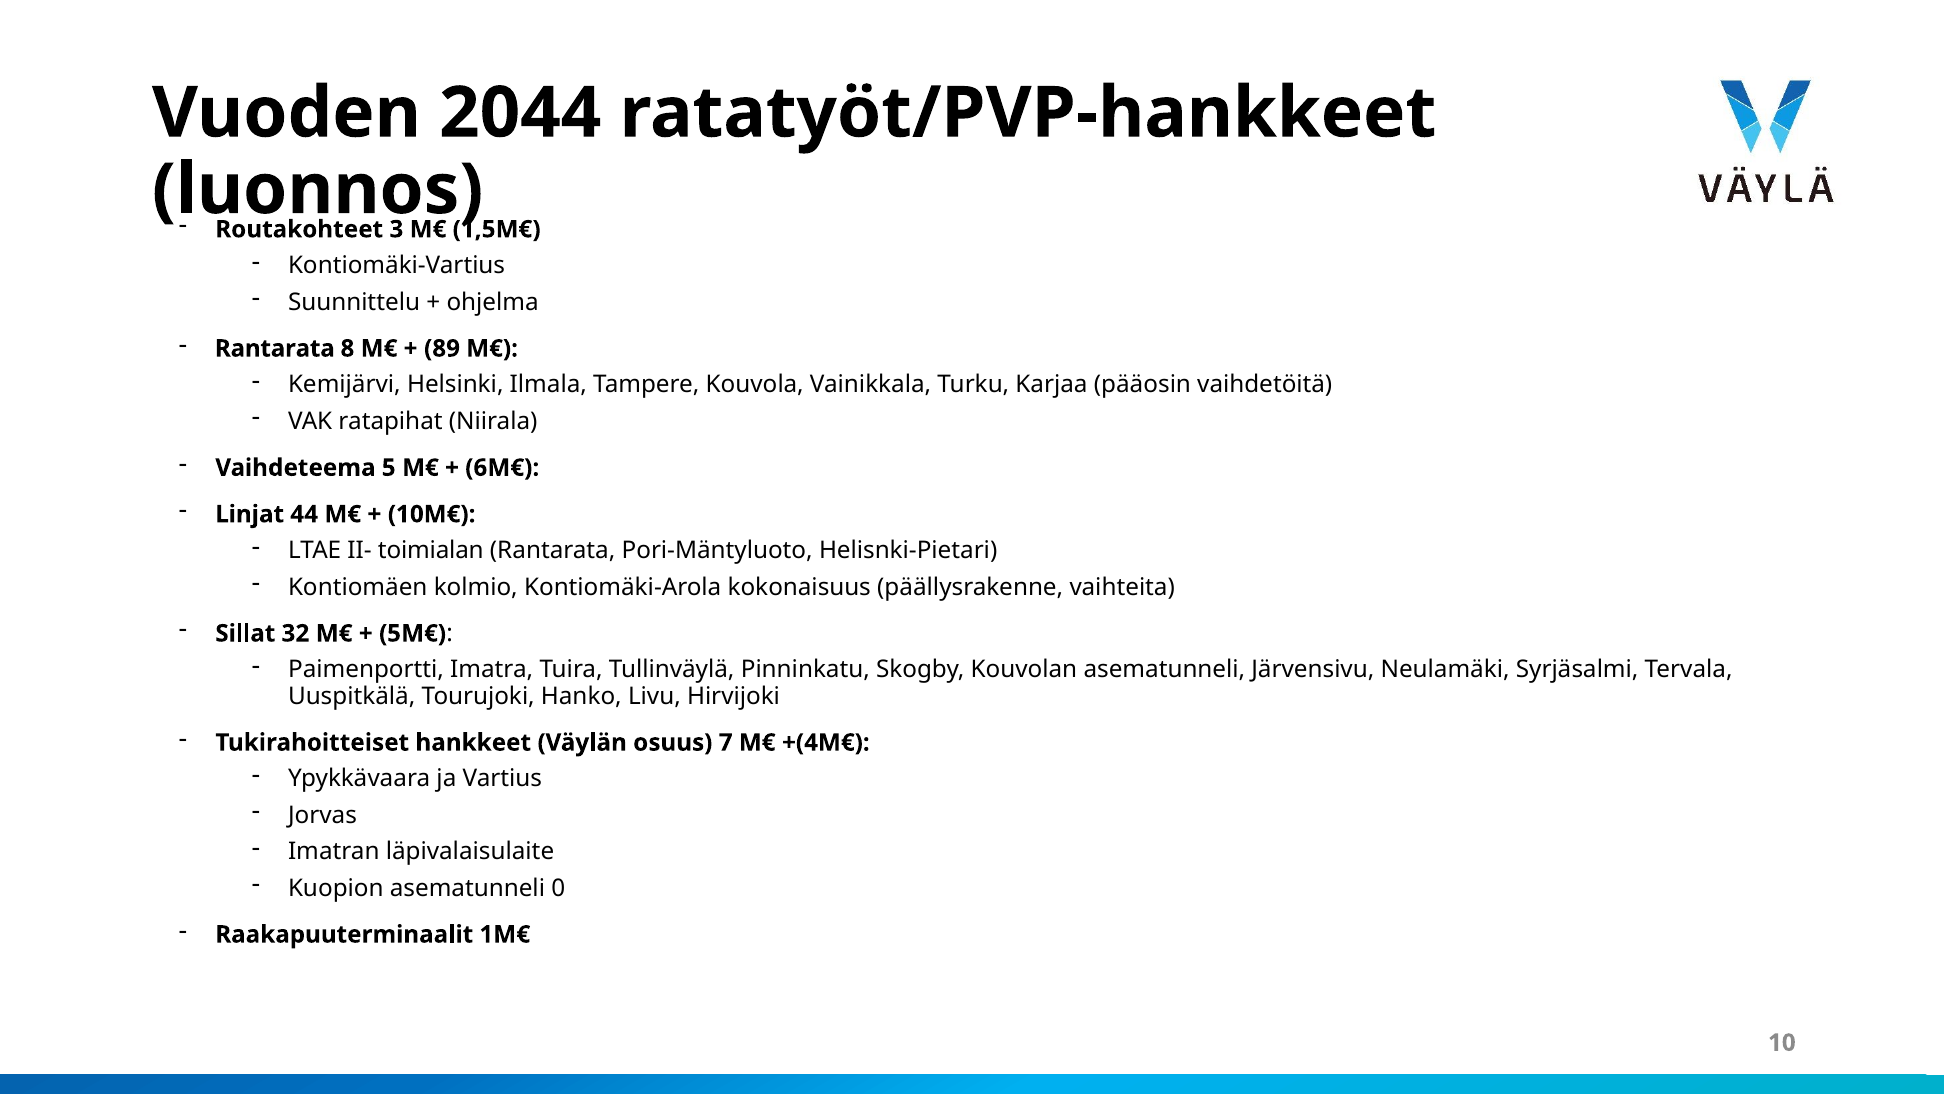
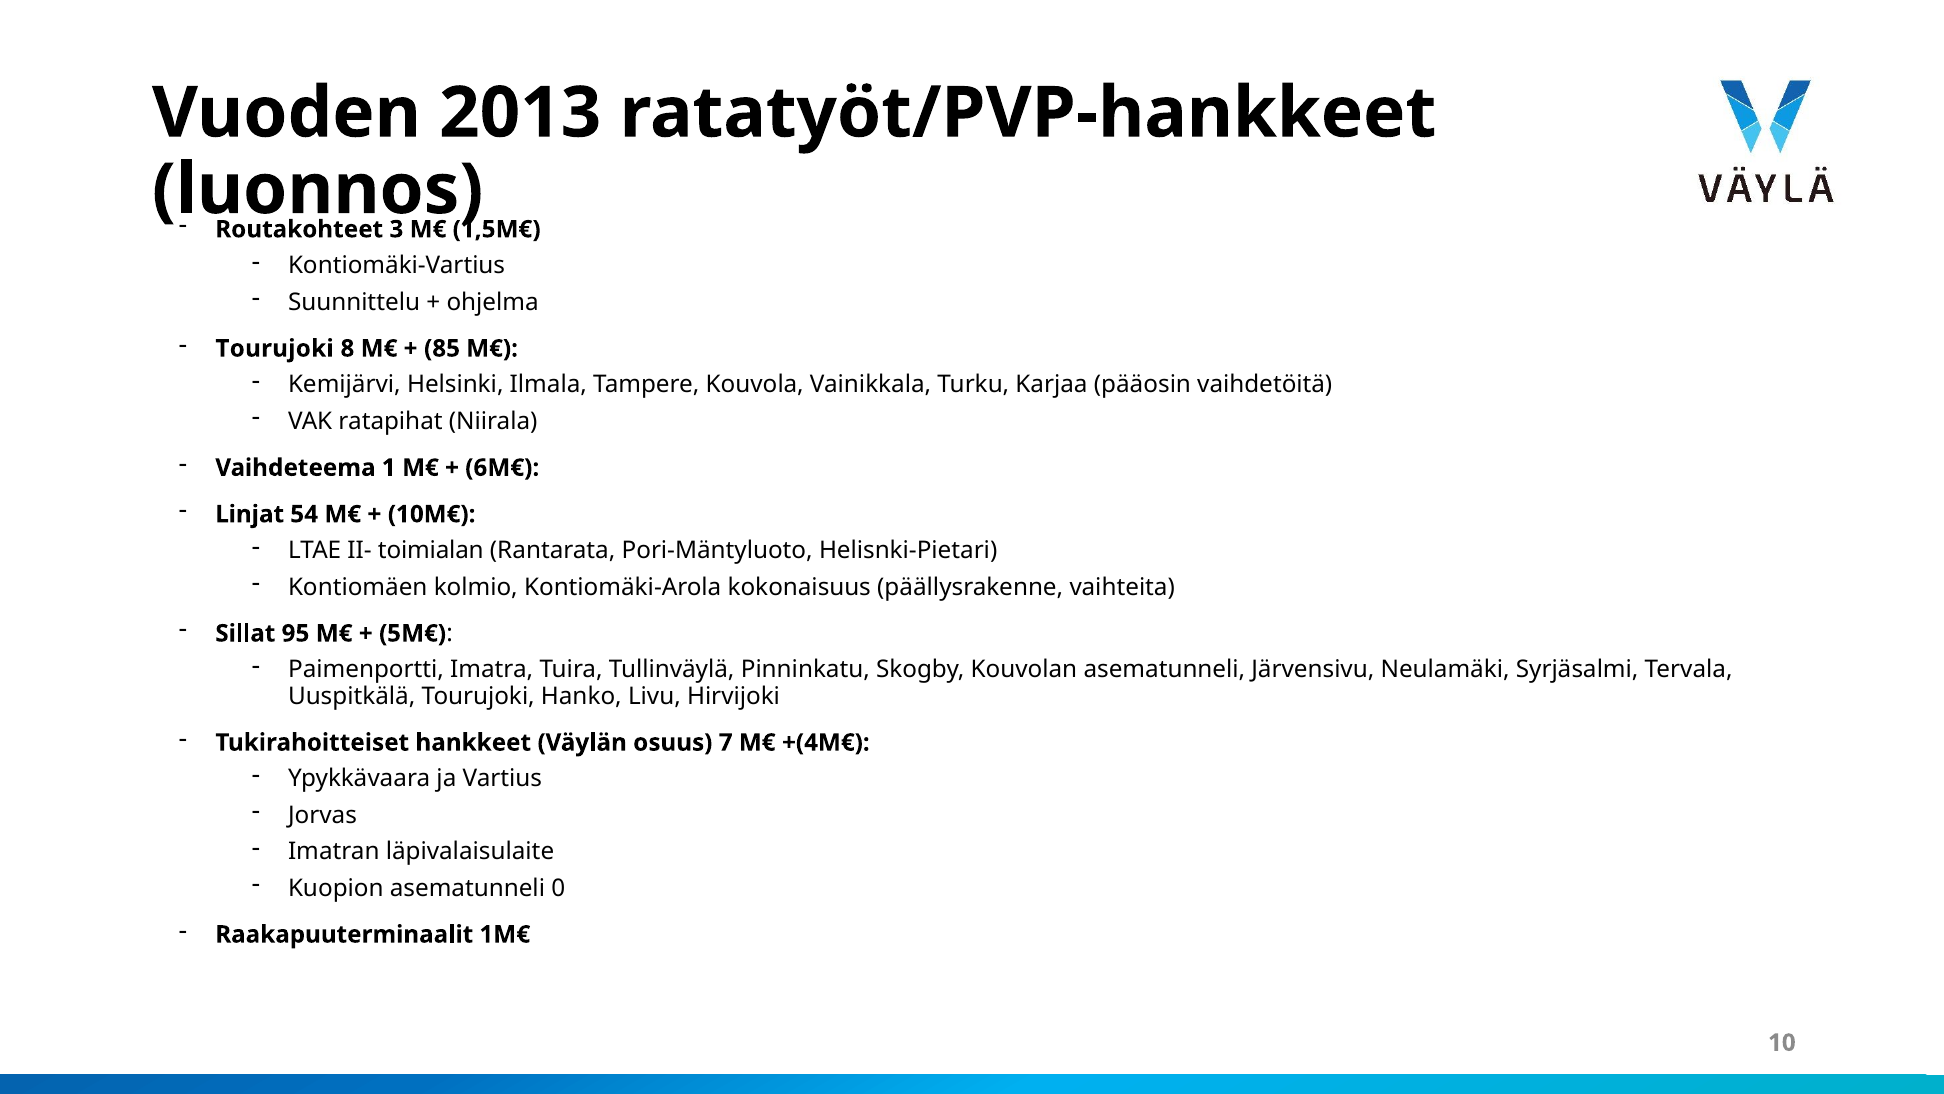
2044: 2044 -> 2013
Rantarata at (275, 348): Rantarata -> Tourujoki
89: 89 -> 85
5: 5 -> 1
44: 44 -> 54
32: 32 -> 95
